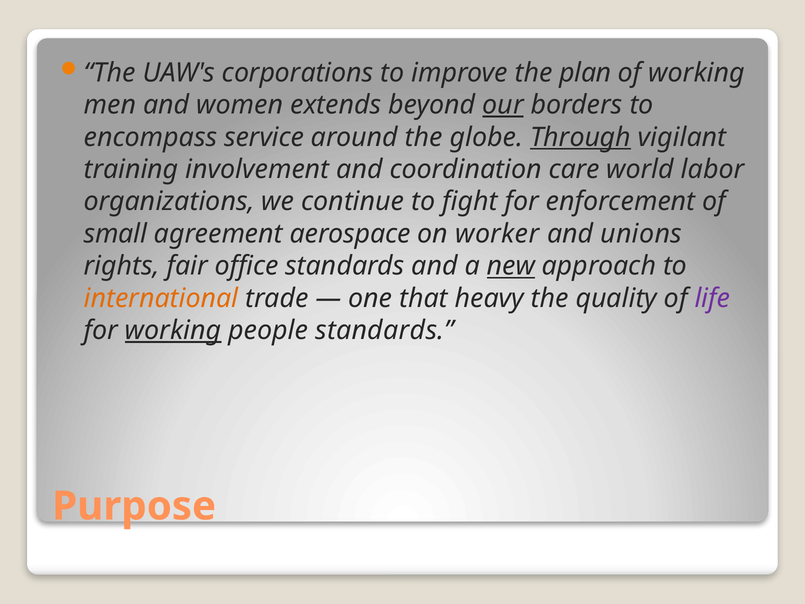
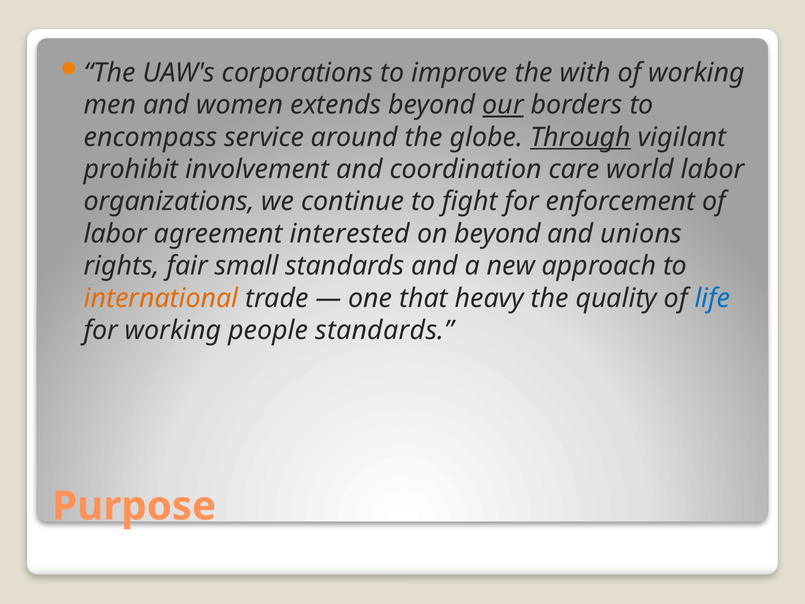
plan: plan -> with
training: training -> prohibit
small at (115, 234): small -> labor
aerospace: aerospace -> interested
on worker: worker -> beyond
office: office -> small
new underline: present -> none
life colour: purple -> blue
working at (173, 330) underline: present -> none
